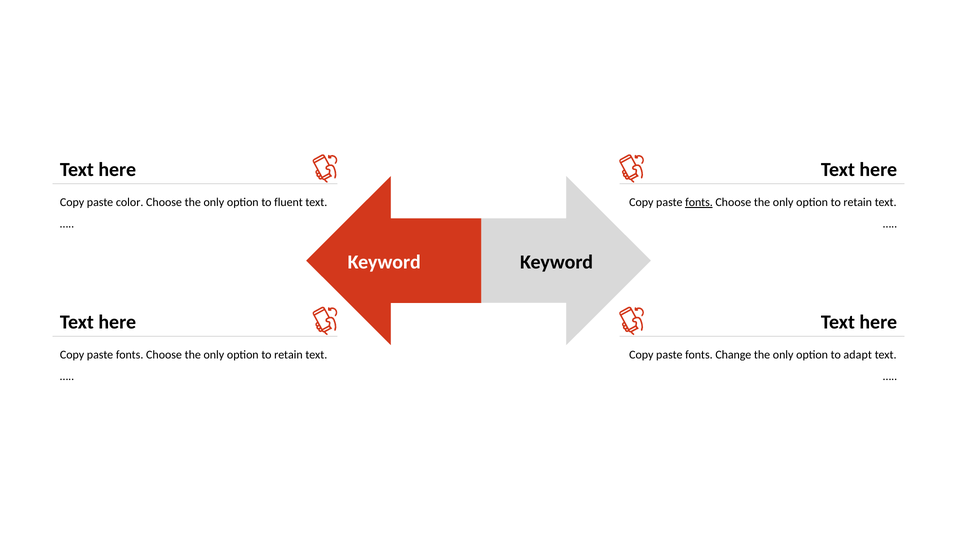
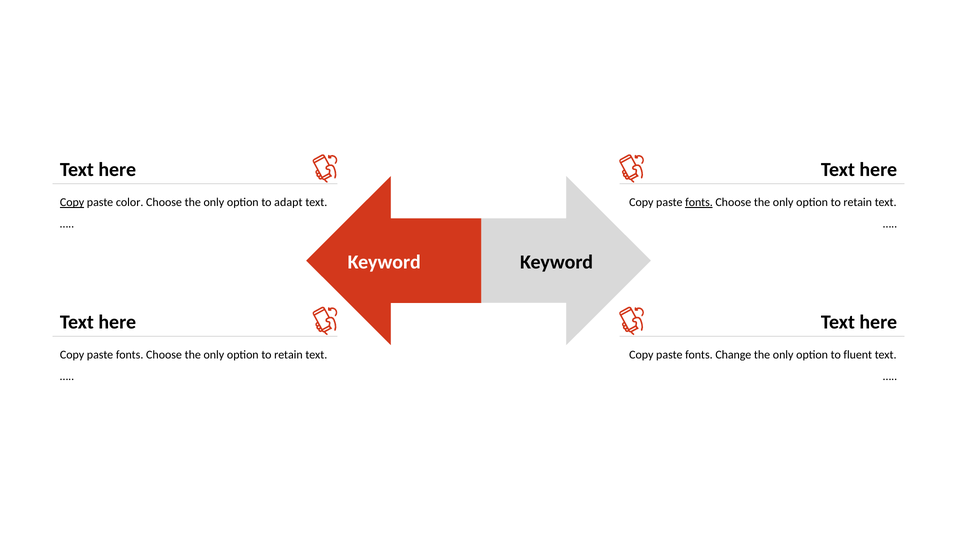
Copy at (72, 203) underline: none -> present
fluent: fluent -> adapt
adapt: adapt -> fluent
